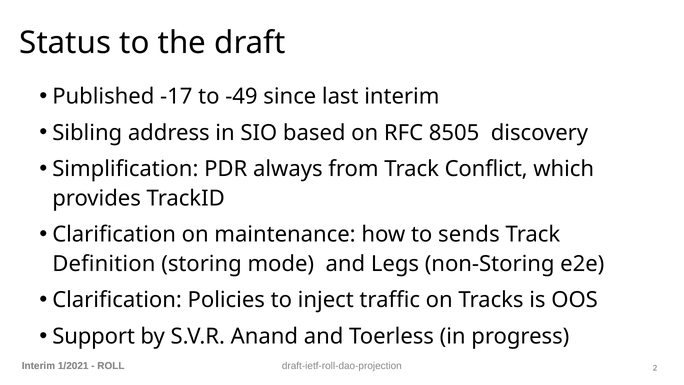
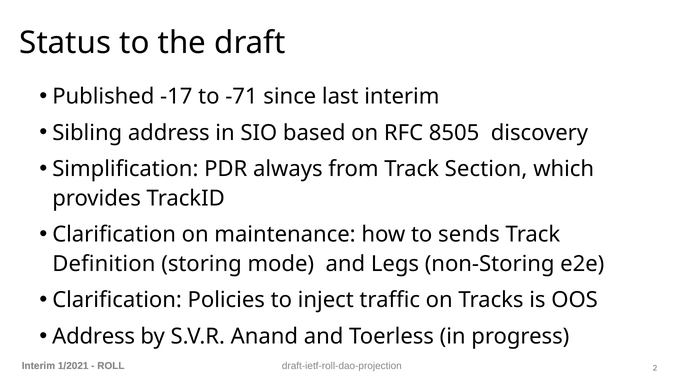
-49: -49 -> -71
Conflict: Conflict -> Section
Support at (94, 336): Support -> Address
